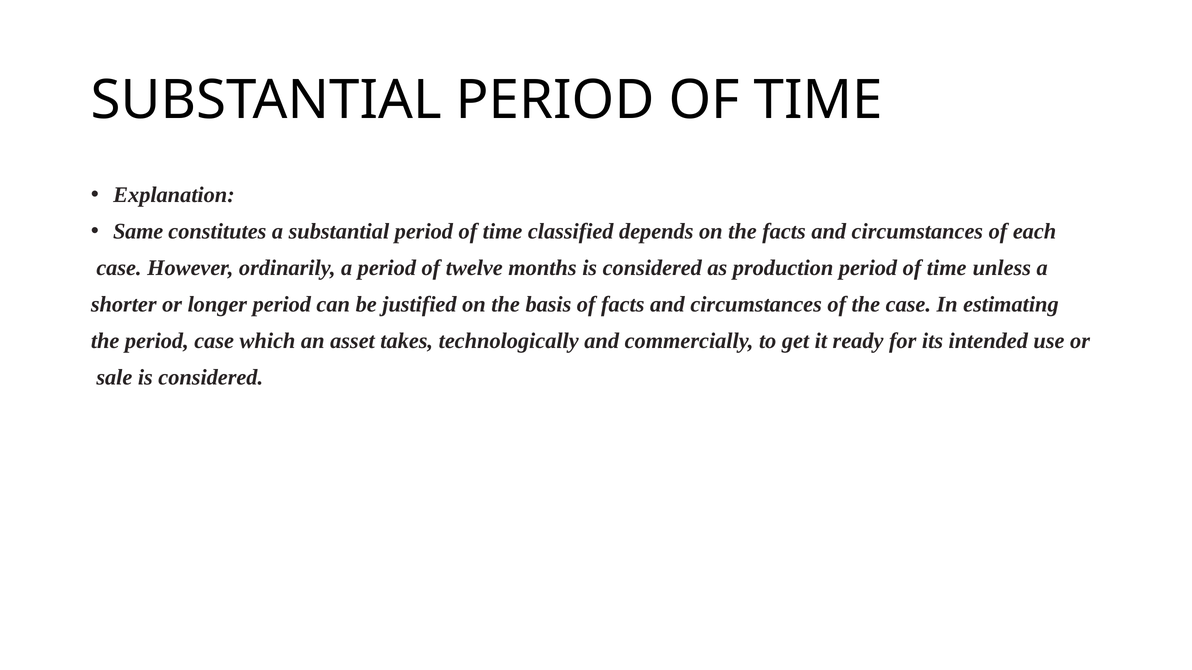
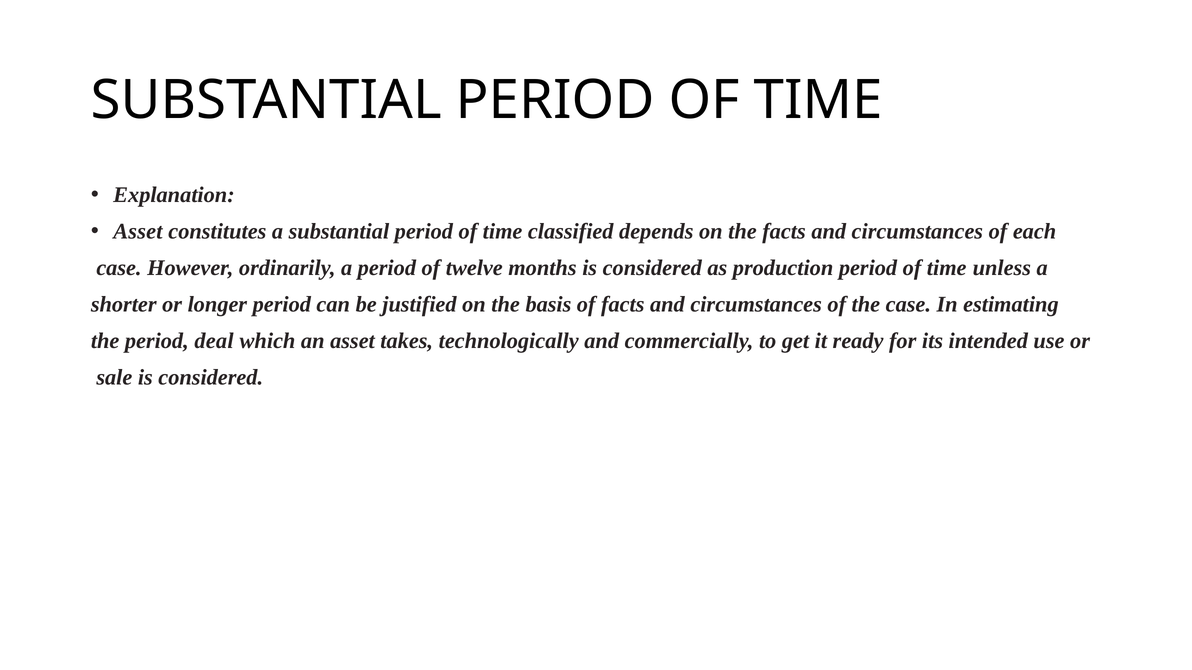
Same at (138, 231): Same -> Asset
period case: case -> deal
